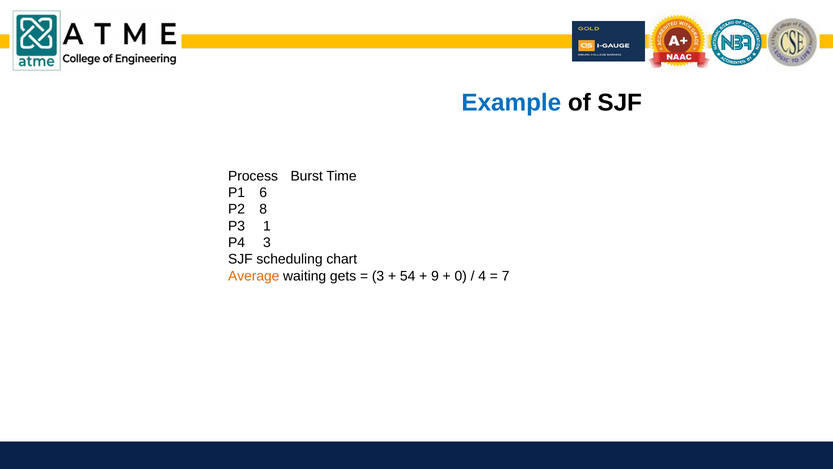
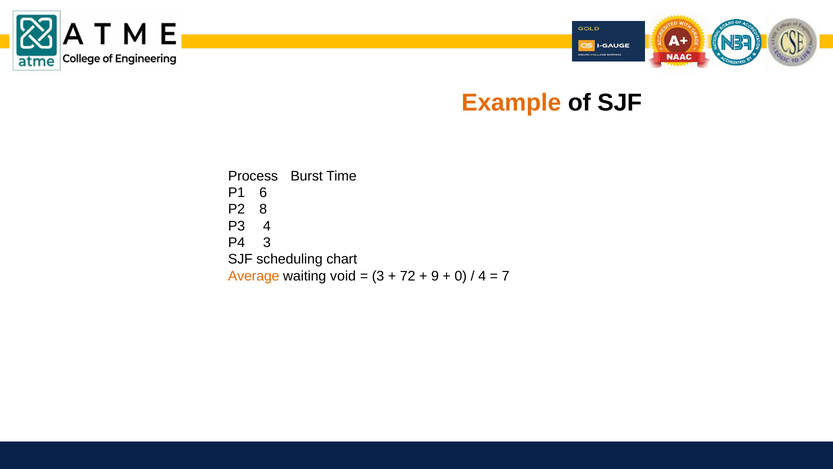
Example colour: blue -> orange
P3 1: 1 -> 4
gets: gets -> void
54: 54 -> 72
